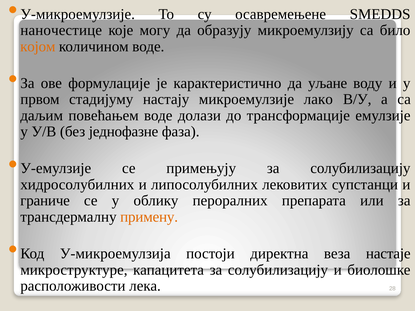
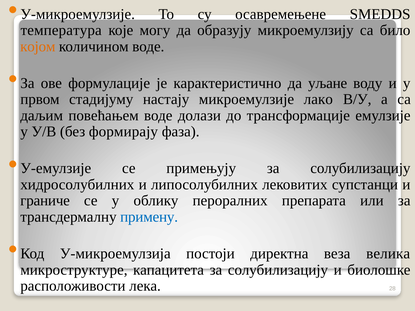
наночестице: наночестице -> температура
једнофазне: једнофазне -> формирају
примену colour: orange -> blue
настаје: настаје -> велика
